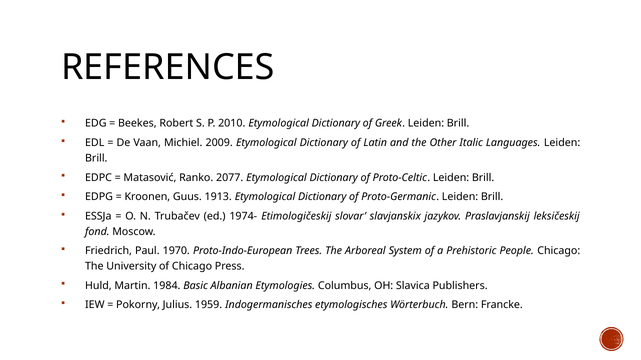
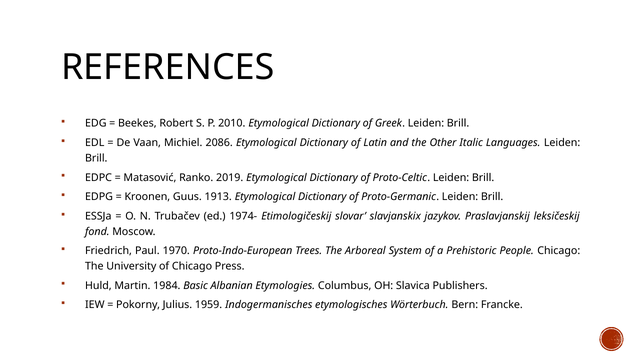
2009: 2009 -> 2086
2077: 2077 -> 2019
